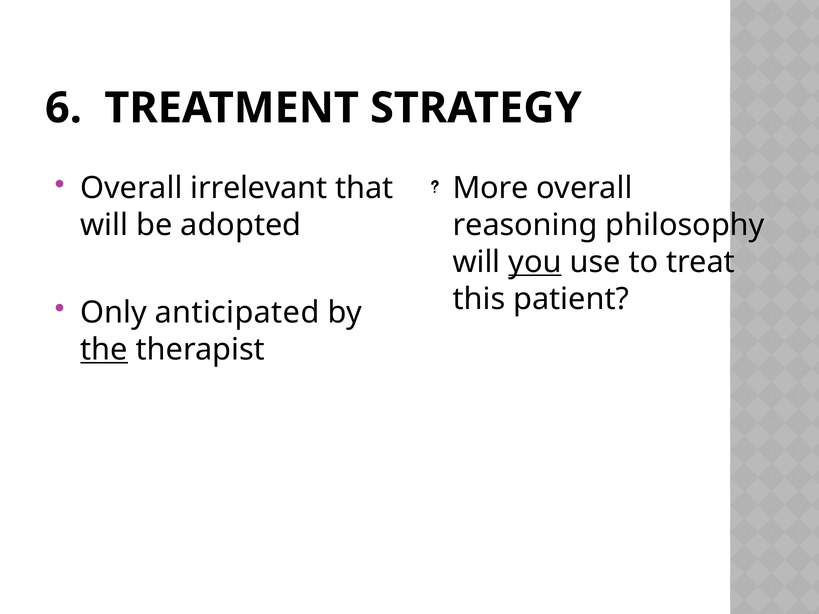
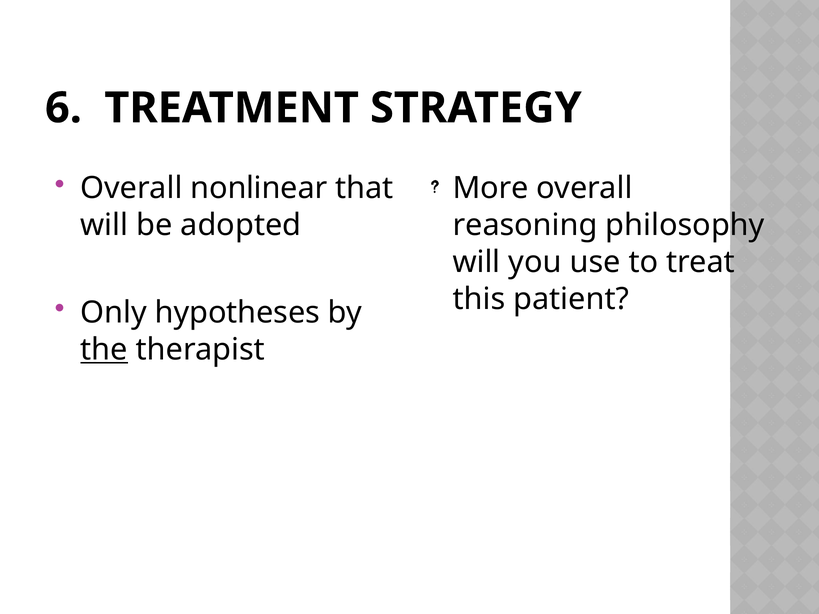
irrelevant: irrelevant -> nonlinear
you underline: present -> none
anticipated: anticipated -> hypotheses
